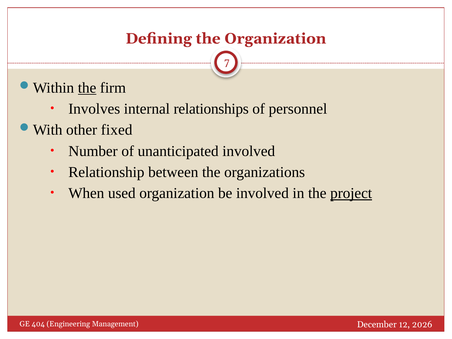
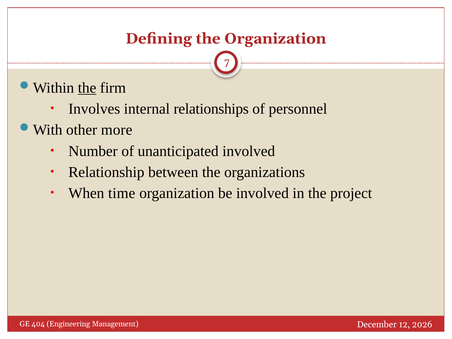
fixed: fixed -> more
used: used -> time
project underline: present -> none
